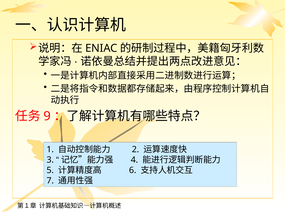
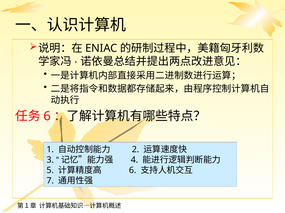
9 at (47, 117): 9 -> 6
